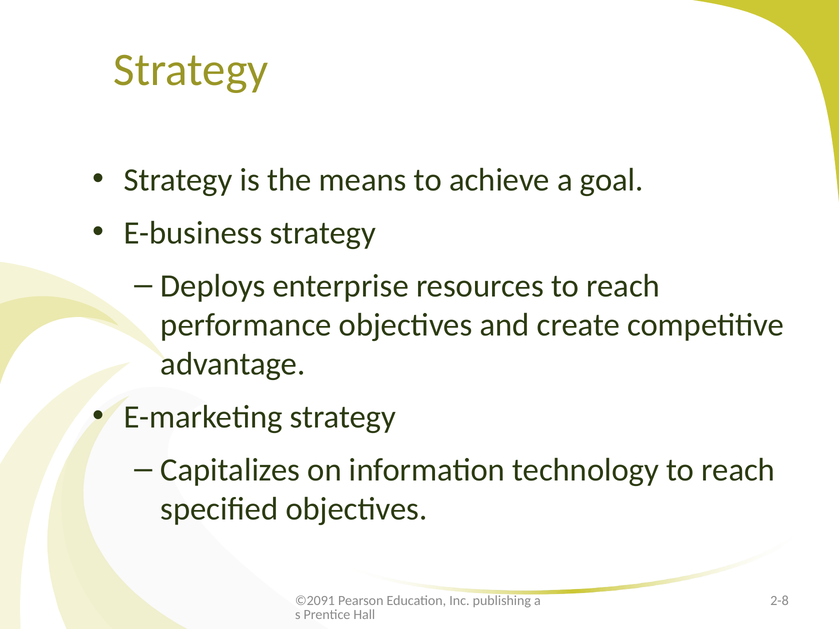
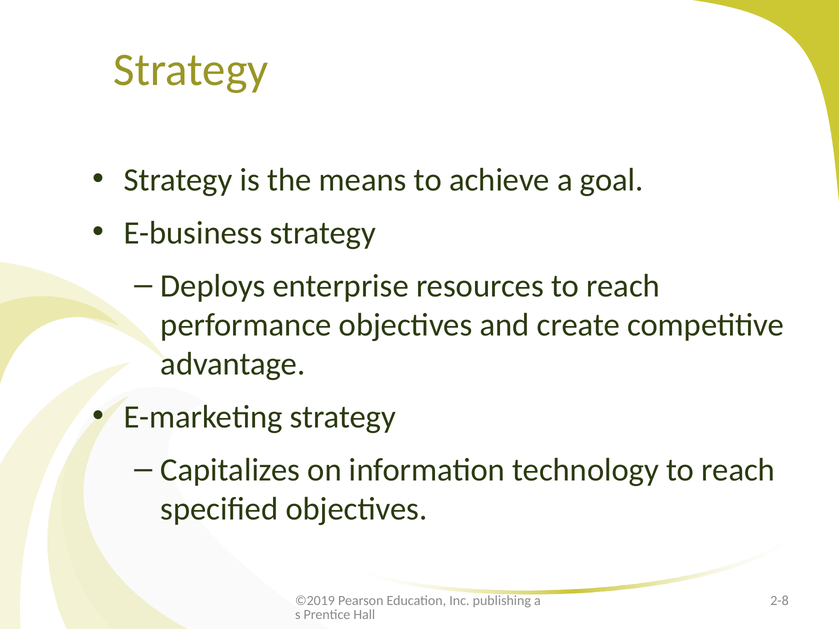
©2091: ©2091 -> ©2019
